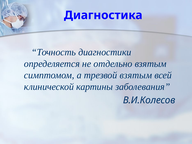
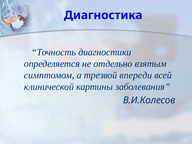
трезвой взятым: взятым -> впереди
